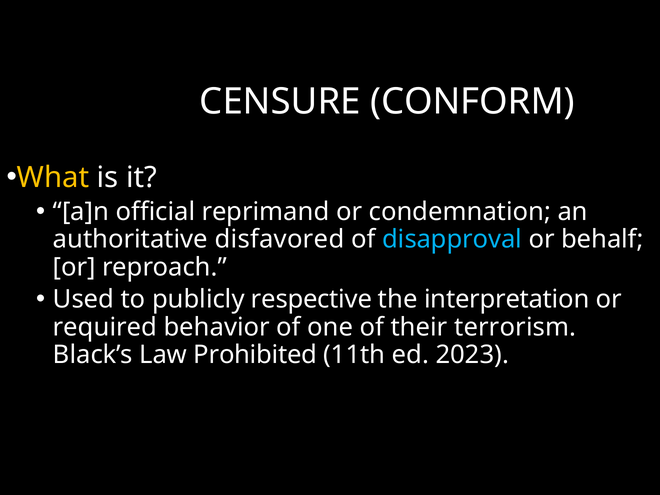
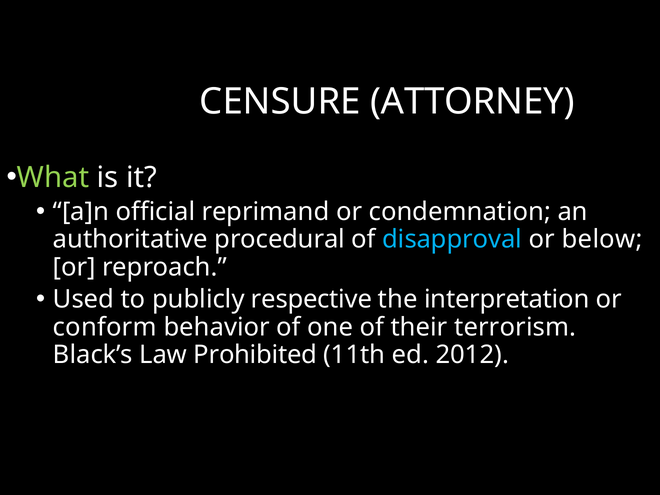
CONFORM: CONFORM -> ATTORNEY
What colour: yellow -> light green
disfavored: disfavored -> procedural
behalf: behalf -> below
required: required -> conform
2023: 2023 -> 2012
